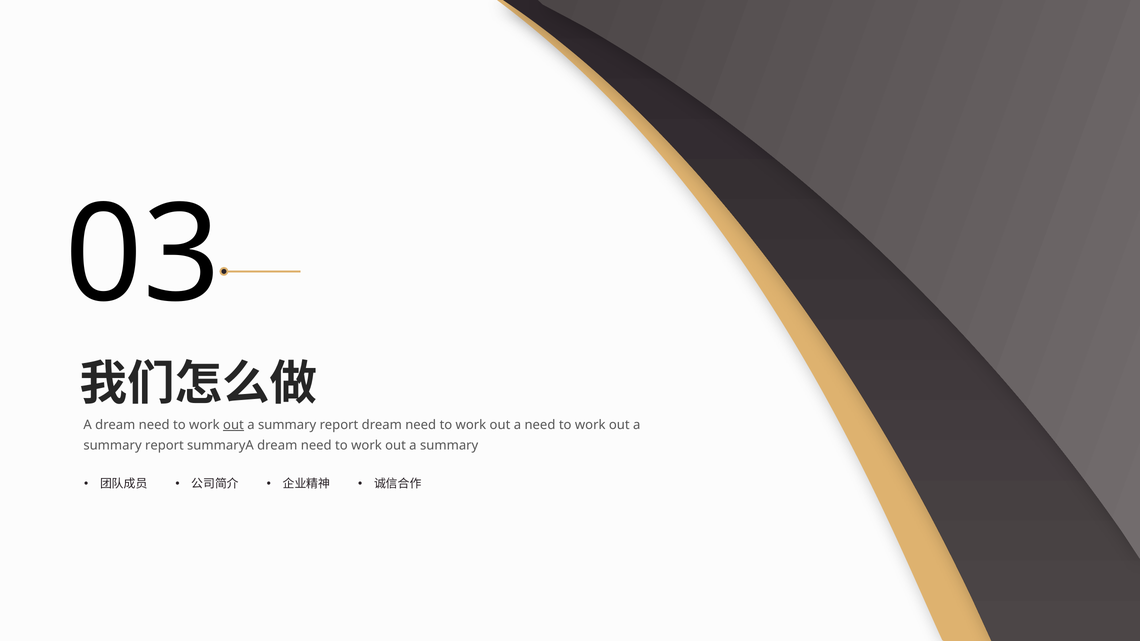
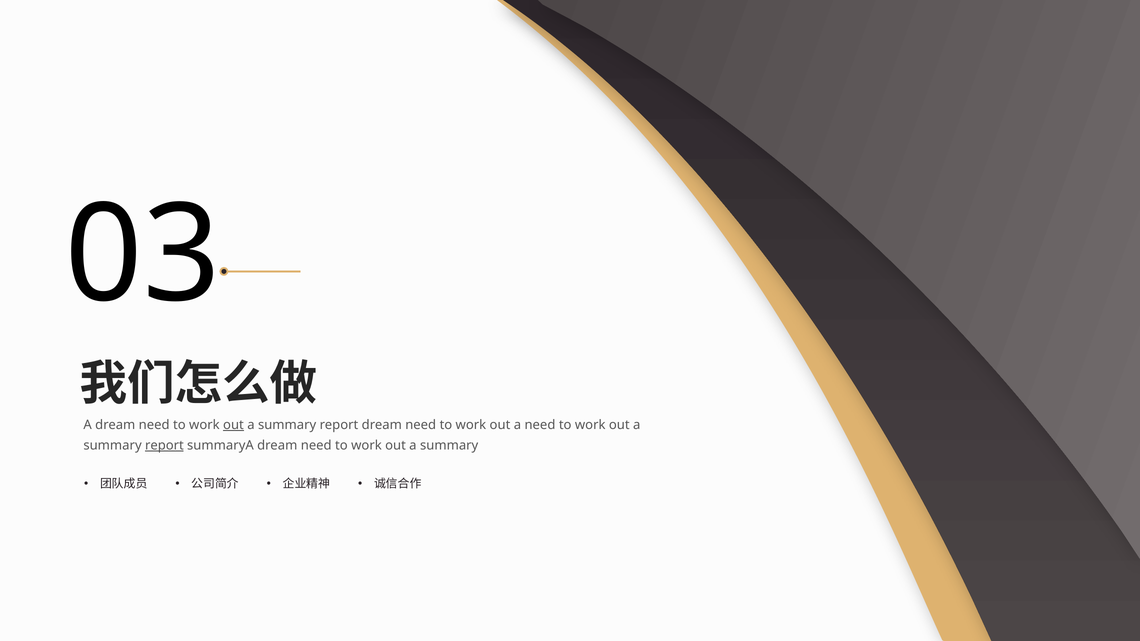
report at (164, 445) underline: none -> present
